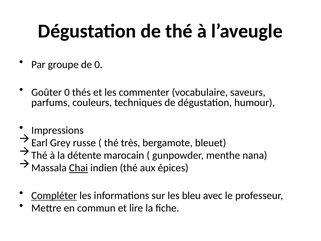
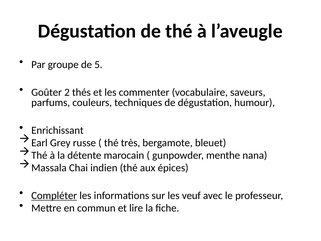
de 0: 0 -> 5
Goûter 0: 0 -> 2
Impressions: Impressions -> Enrichissant
Chai underline: present -> none
bleu: bleu -> veuf
